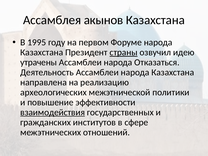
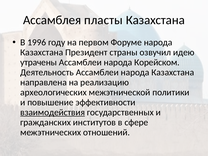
акынов: акынов -> пласты
1995: 1995 -> 1996
страны underline: present -> none
Отказаться: Отказаться -> Корейском
